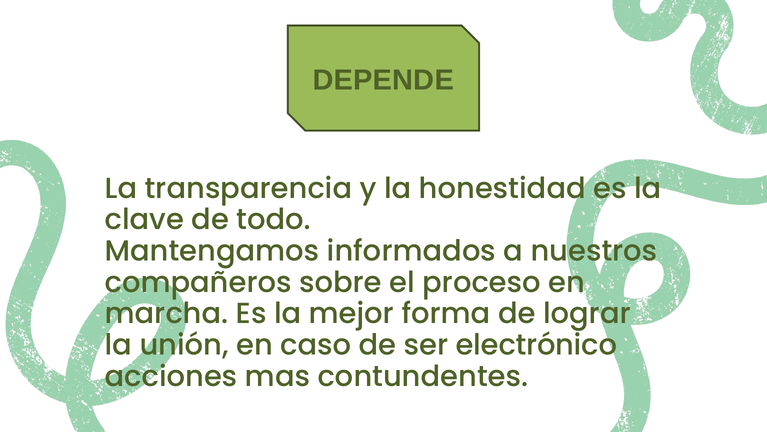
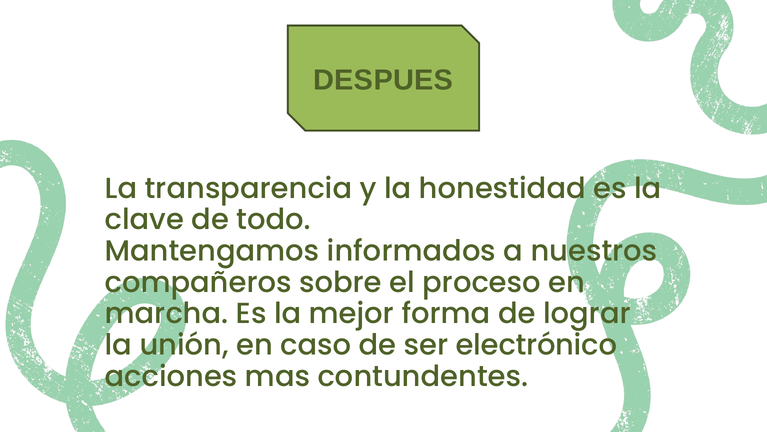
DEPENDE: DEPENDE -> DESPUES
